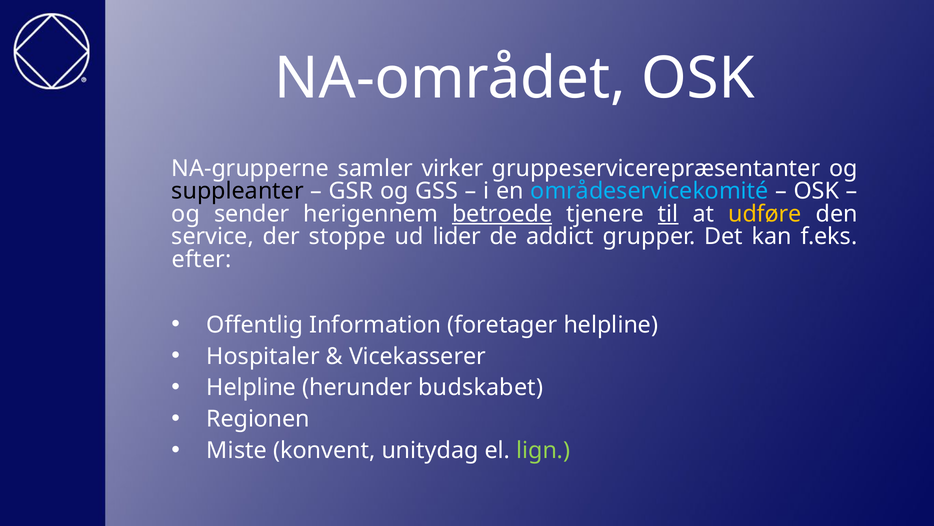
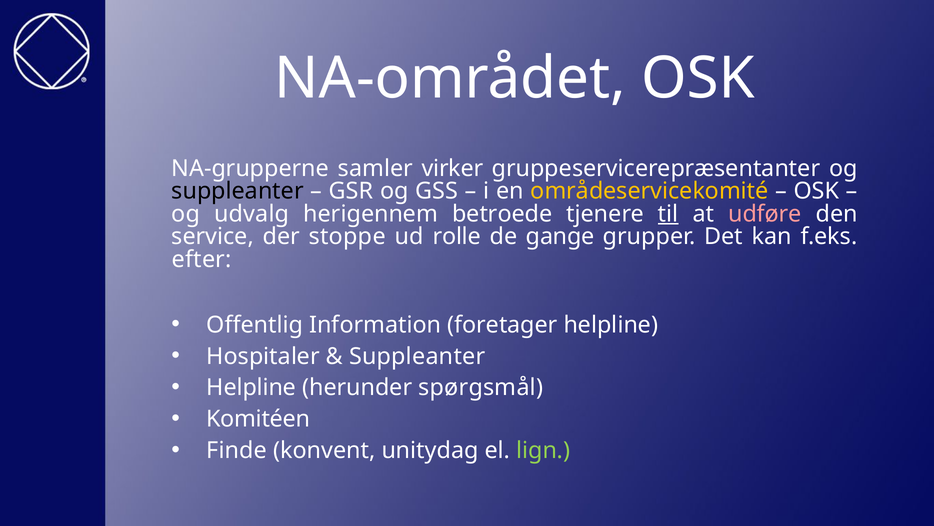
områdeservicekomité colour: light blue -> yellow
sender: sender -> udvalg
betroede underline: present -> none
udføre colour: yellow -> pink
lider: lider -> rolle
addict: addict -> gange
Vicekasserer at (417, 356): Vicekasserer -> Suppleanter
budskabet: budskabet -> spørgsmål
Regionen: Regionen -> Komitéen
Miste: Miste -> Finde
